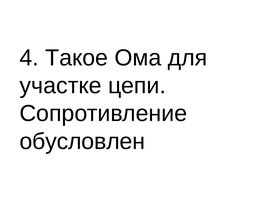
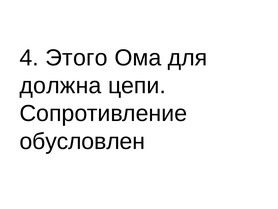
Такое: Такое -> Этого
участке: участке -> должна
